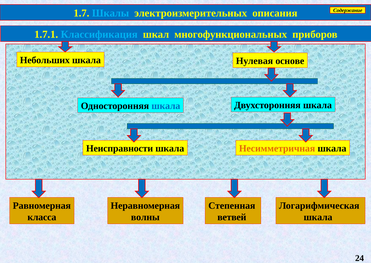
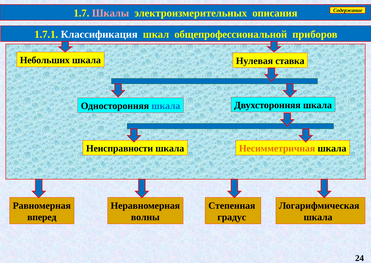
Шкалы colour: light blue -> pink
Классификация colour: light blue -> white
многофункциональных: многофункциональных -> общепрофессиональной
основе: основе -> ставка
класса: класса -> вперед
ветвей: ветвей -> градус
